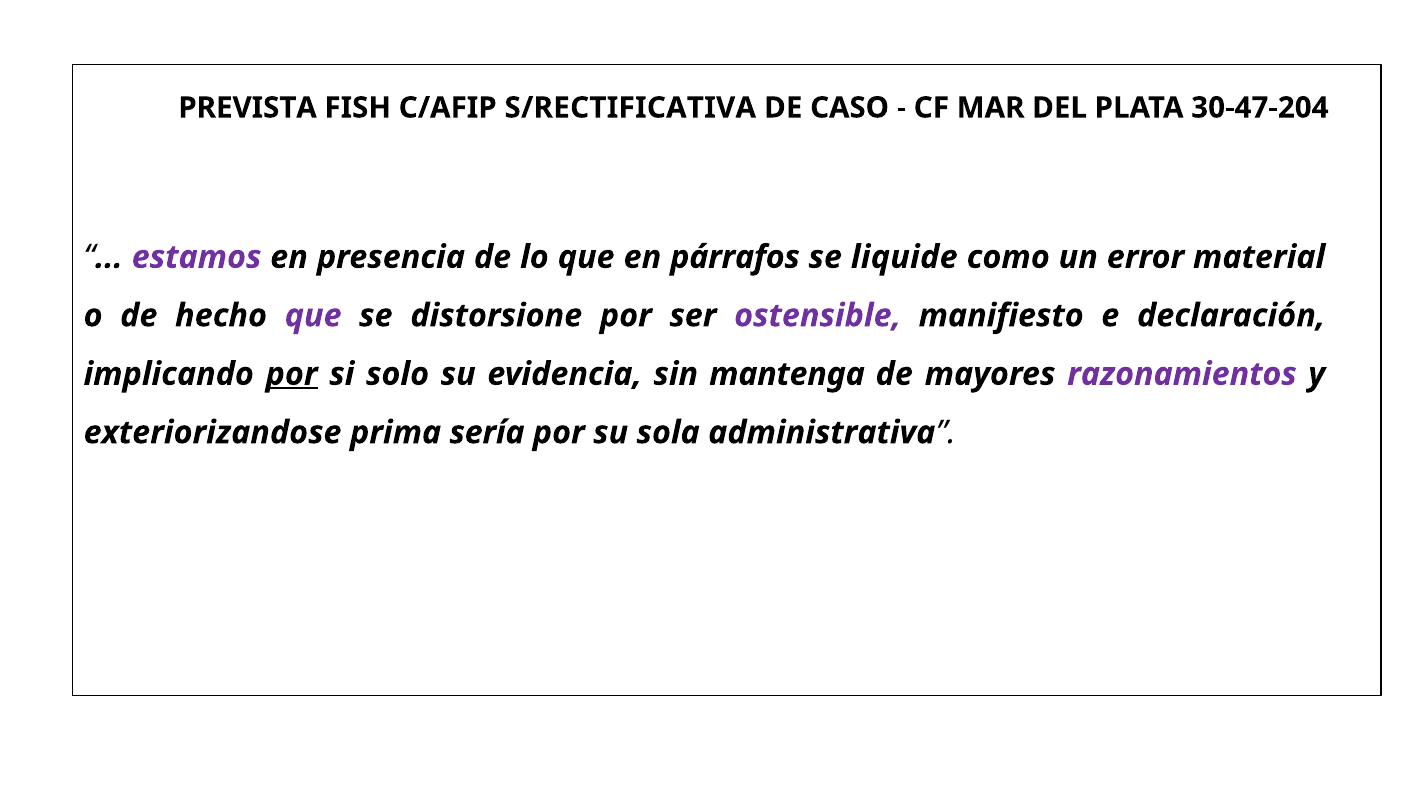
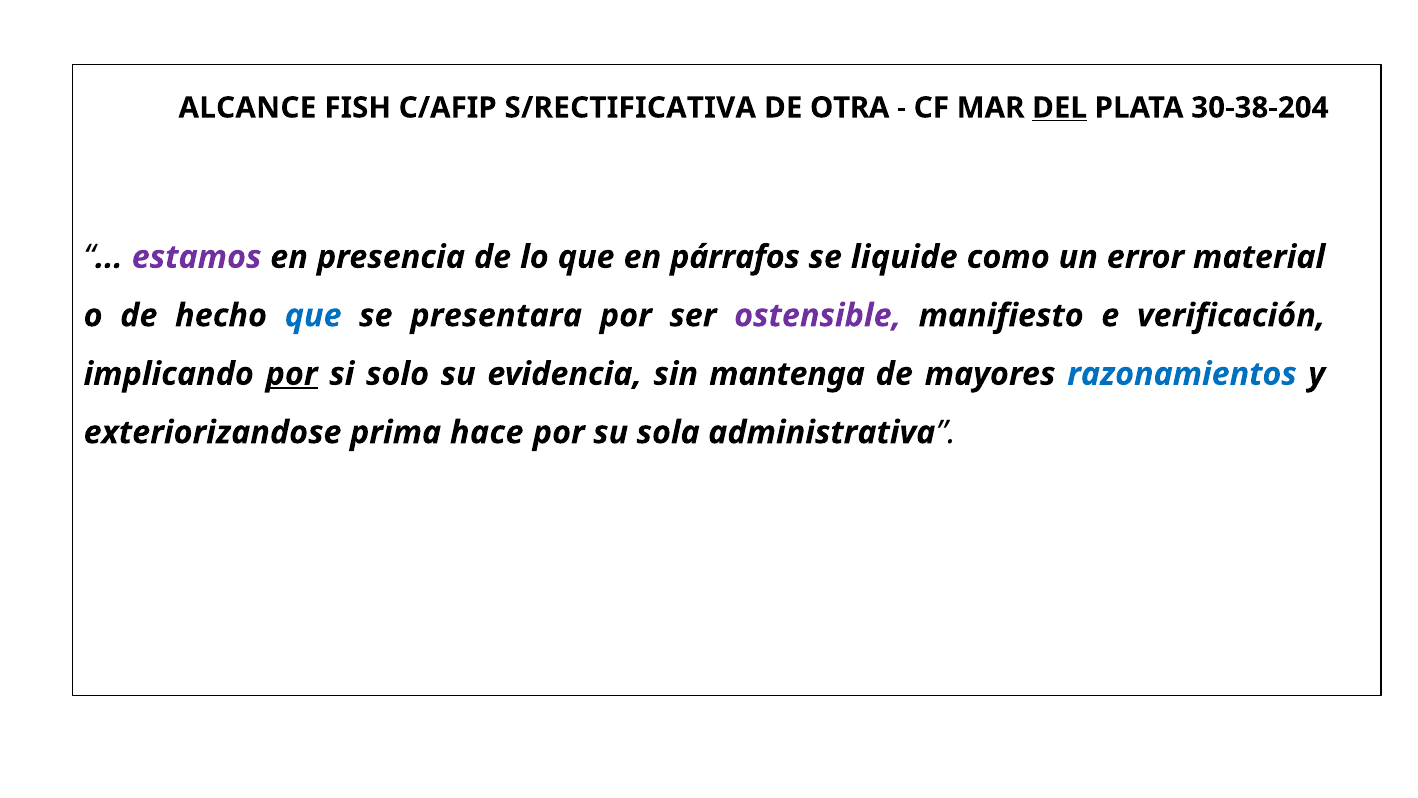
PREVISTA: PREVISTA -> ALCANCE
CASO: CASO -> OTRA
DEL underline: none -> present
30-47-204: 30-47-204 -> 30-38-204
que at (313, 315) colour: purple -> blue
distorsione: distorsione -> presentara
declaración: declaración -> verificación
razonamientos colour: purple -> blue
sería: sería -> hace
